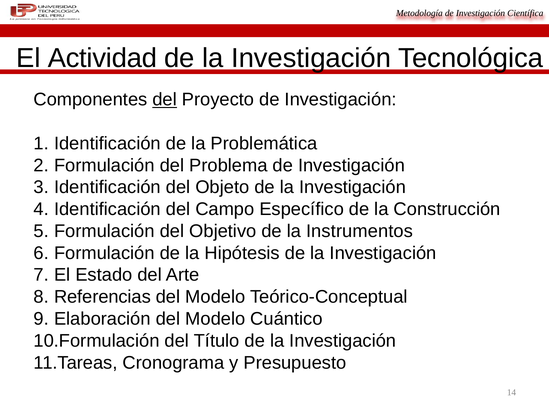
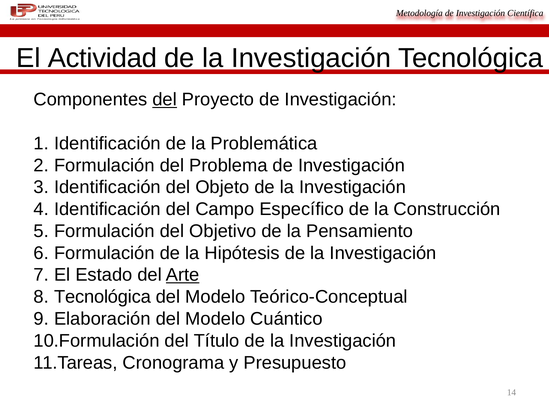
Instrumentos: Instrumentos -> Pensamiento
Arte underline: none -> present
Referencias at (102, 297): Referencias -> Tecnológica
